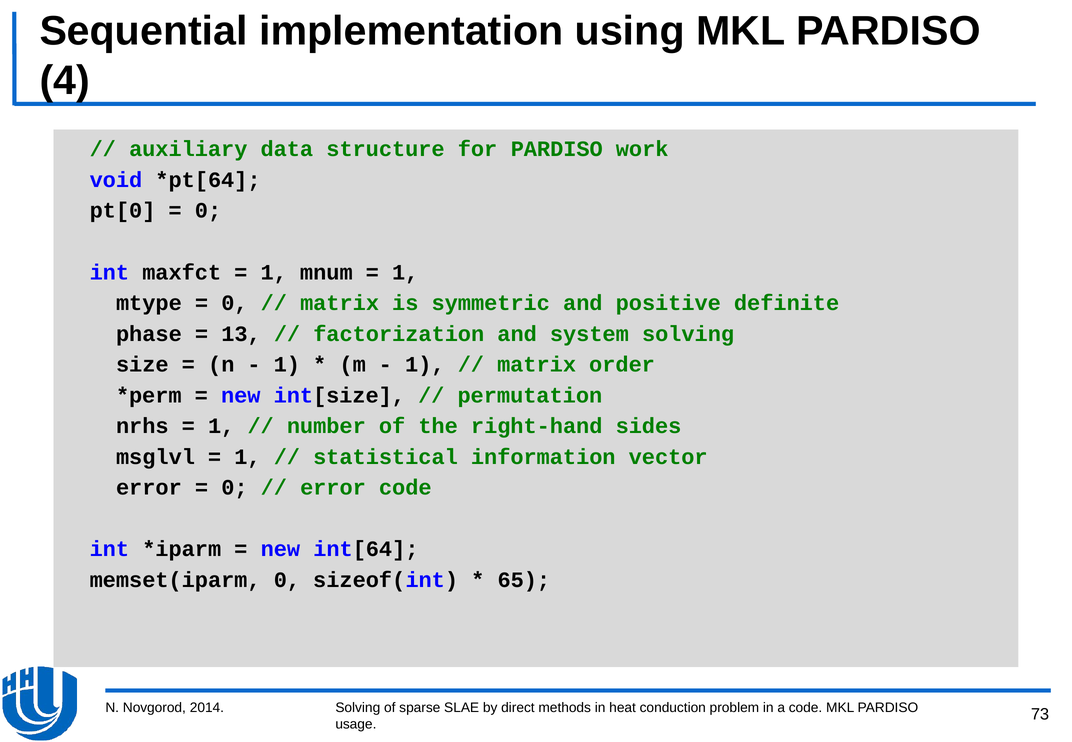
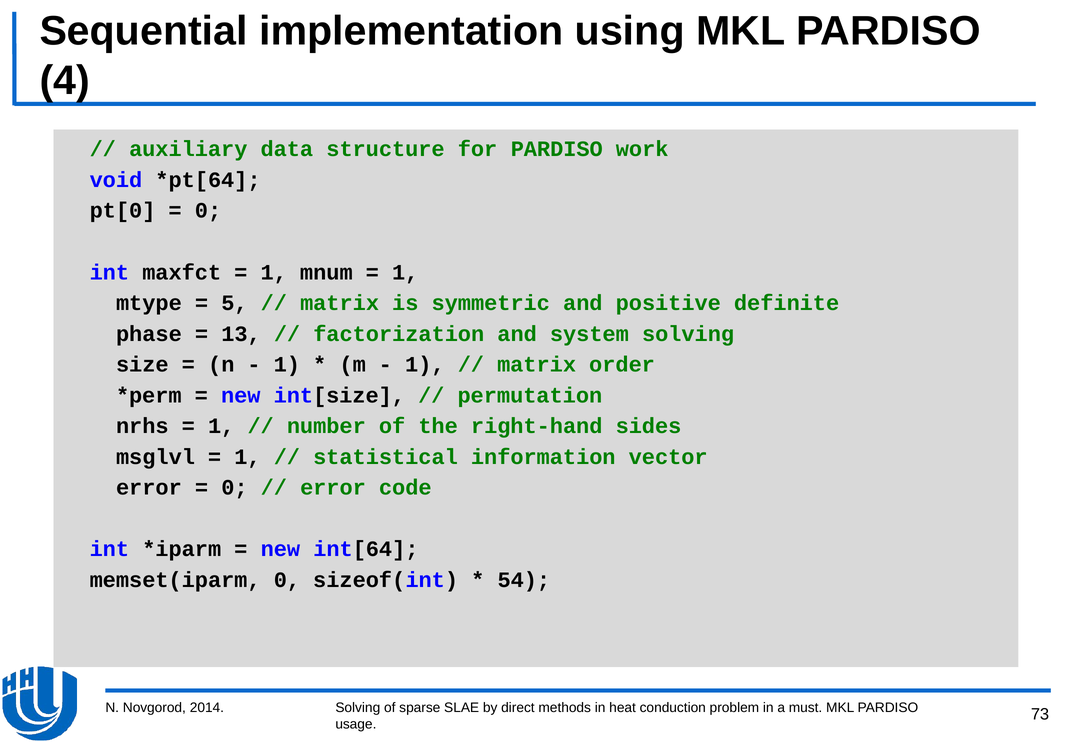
0 at (234, 303): 0 -> 5
65: 65 -> 54
a code: code -> must
